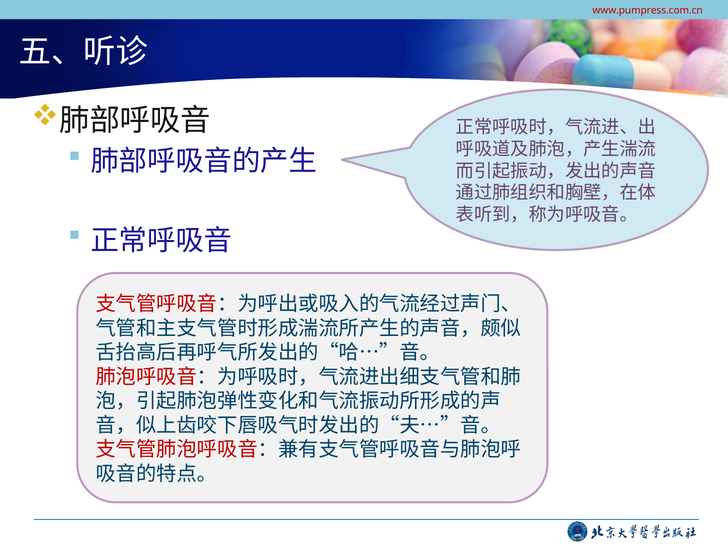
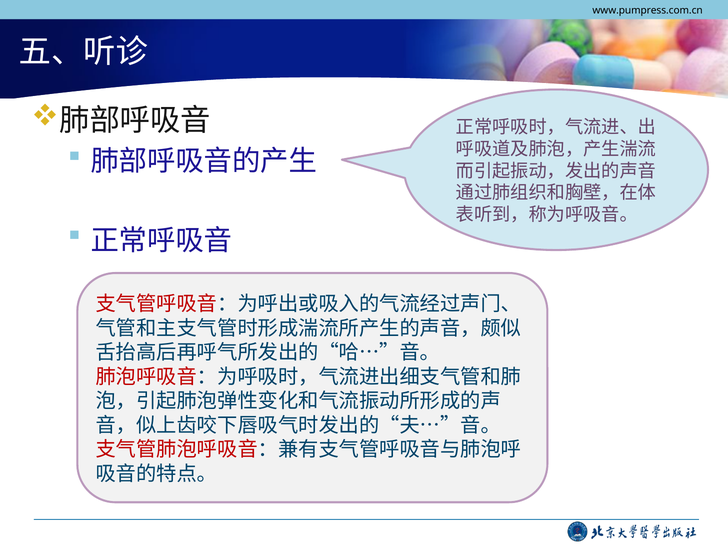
www.pumpress.com.cn colour: red -> black
